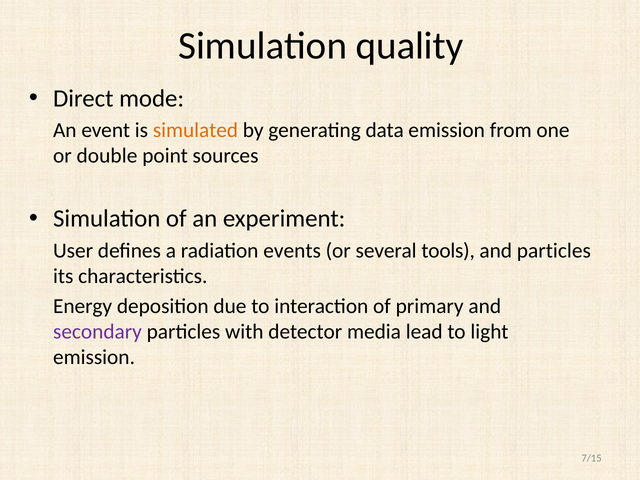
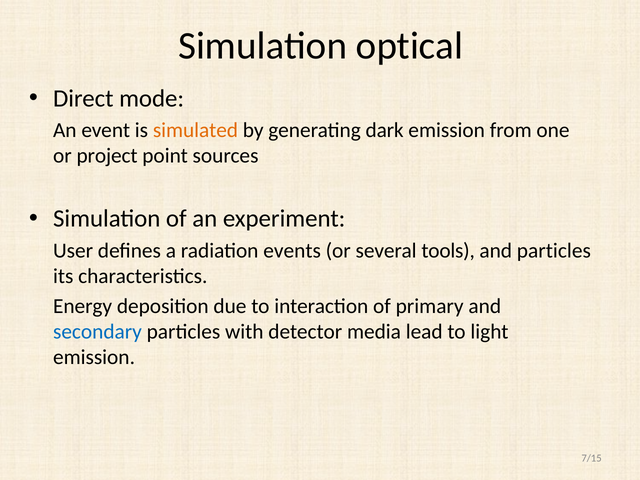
quality: quality -> optical
data: data -> dark
double: double -> project
secondary colour: purple -> blue
